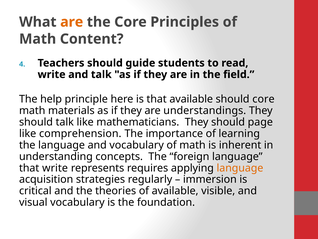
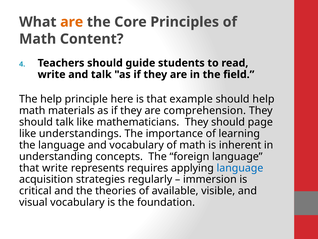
that available: available -> example
should core: core -> help
understandings: understandings -> comprehension
comprehension: comprehension -> understandings
language at (240, 168) colour: orange -> blue
